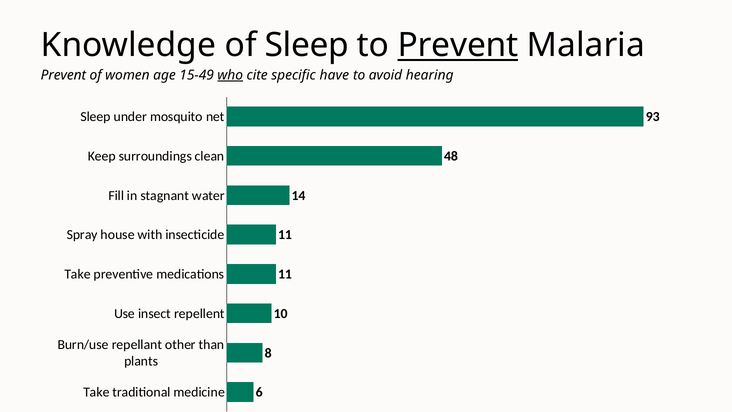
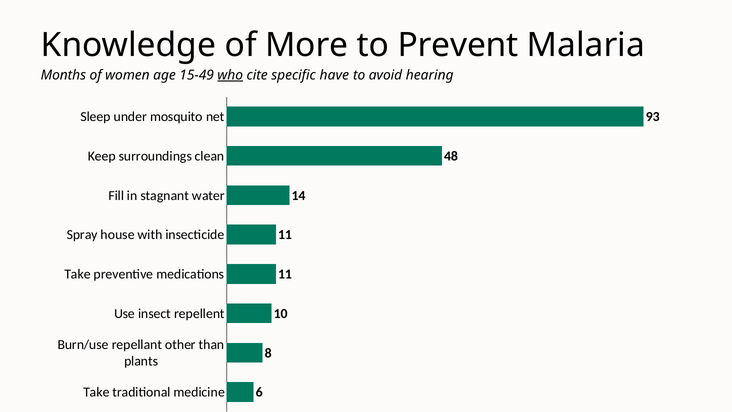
of Sleep: Sleep -> More
Prevent at (458, 45) underline: present -> none
Prevent at (63, 75): Prevent -> Months
